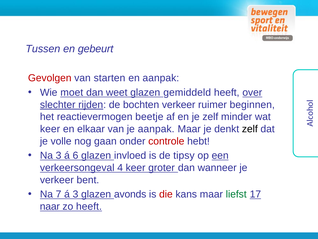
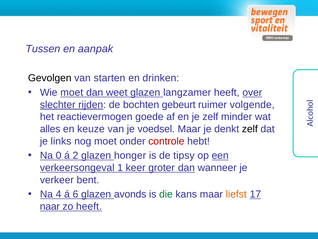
gebeurt: gebeurt -> aanpak
Gevolgen colour: red -> black
en aanpak: aanpak -> drinken
gemiddeld: gemiddeld -> langzamer
bochten verkeer: verkeer -> gebeurt
beginnen: beginnen -> volgende
beetje: beetje -> goede
keer at (50, 129): keer -> alles
elkaar: elkaar -> keuze
je aanpak: aanpak -> voedsel
volle: volle -> links
nog gaan: gaan -> moet
Na 3: 3 -> 0
6: 6 -> 2
invloed: invloed -> honger
4: 4 -> 1
dan at (186, 167) underline: none -> present
7: 7 -> 4
á 3: 3 -> 6
die colour: red -> green
liefst colour: green -> orange
